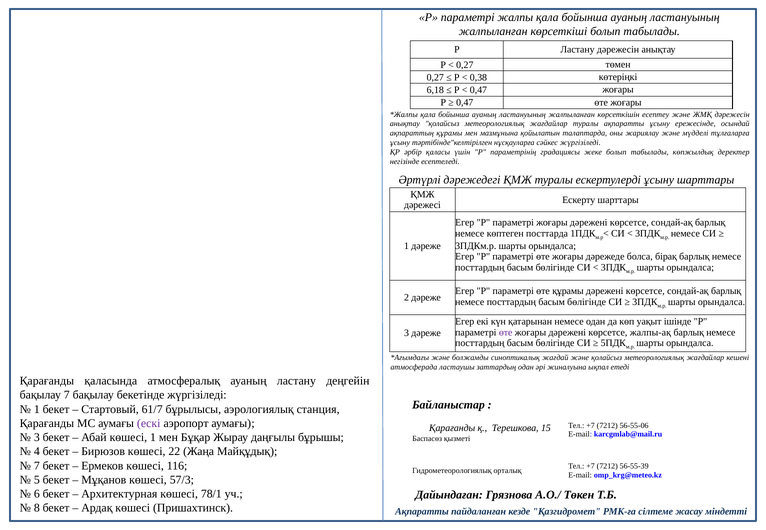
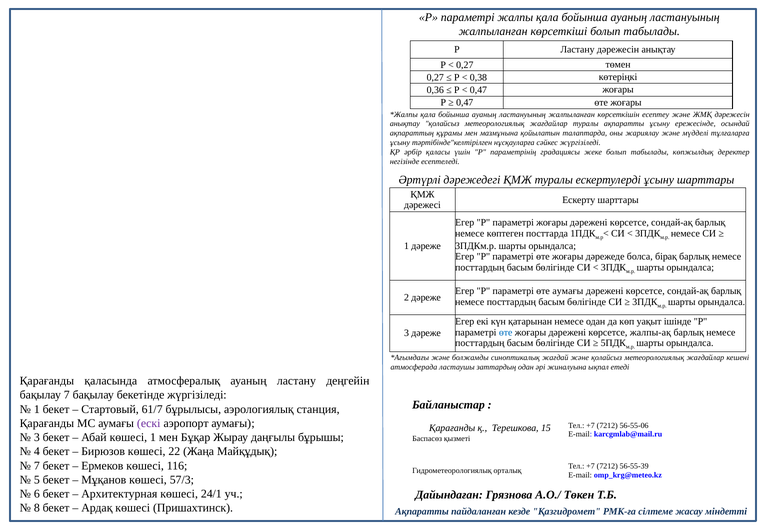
6,18: 6,18 -> 0,36
өте құрамы: құрамы -> аумағы
өте at (506, 332) colour: purple -> blue
78/1: 78/1 -> 24/1
